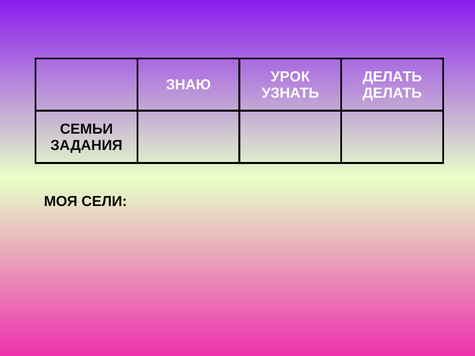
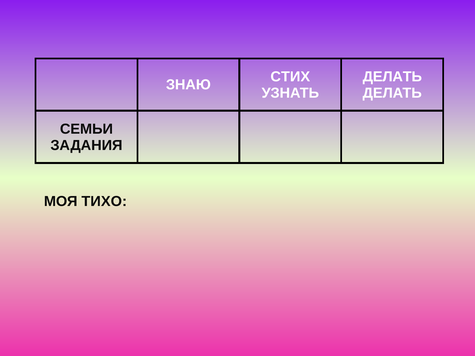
УРОК: УРОК -> СТИХ
СЕЛИ: СЕЛИ -> ТИХО
